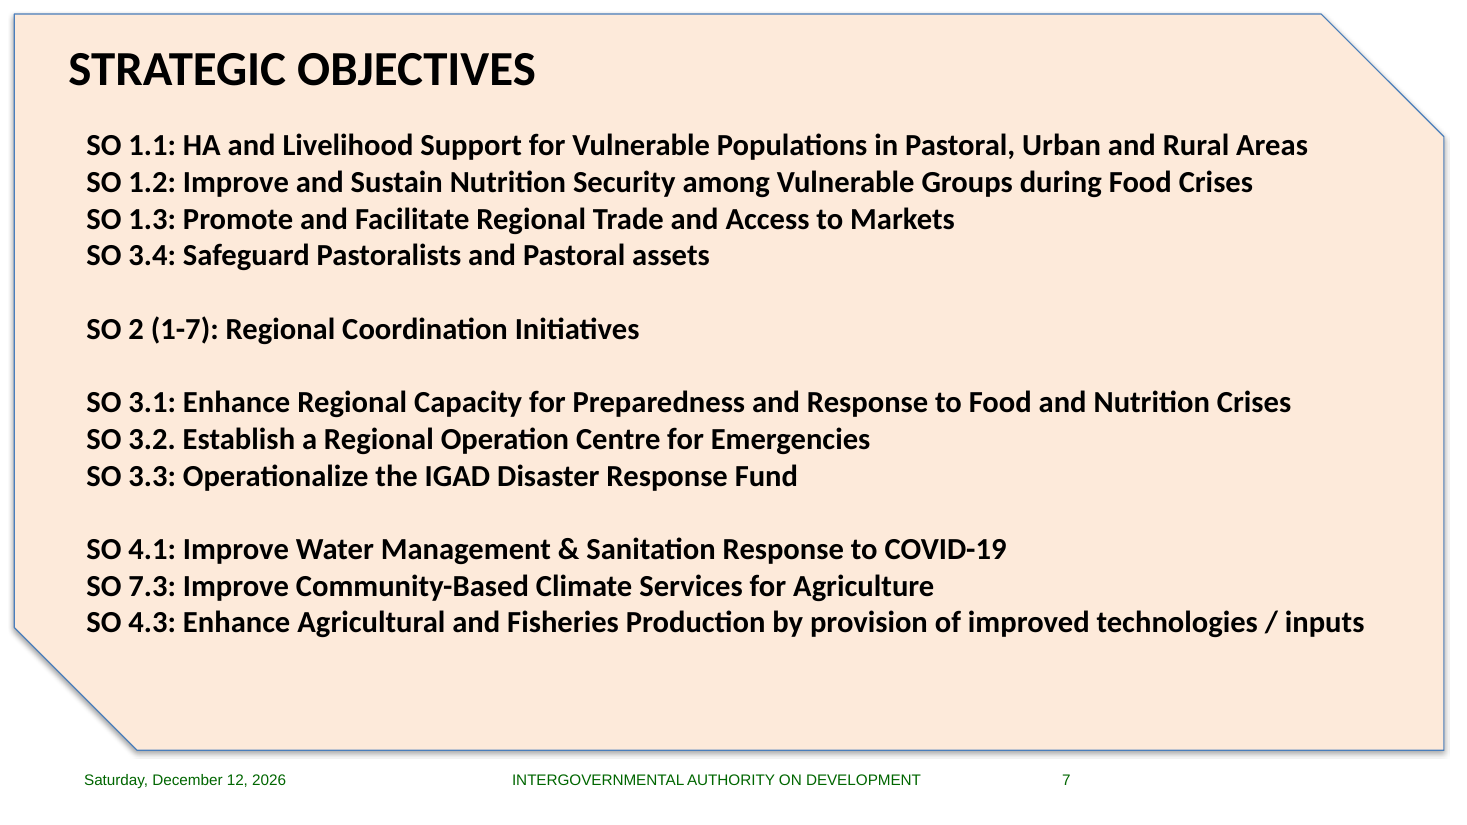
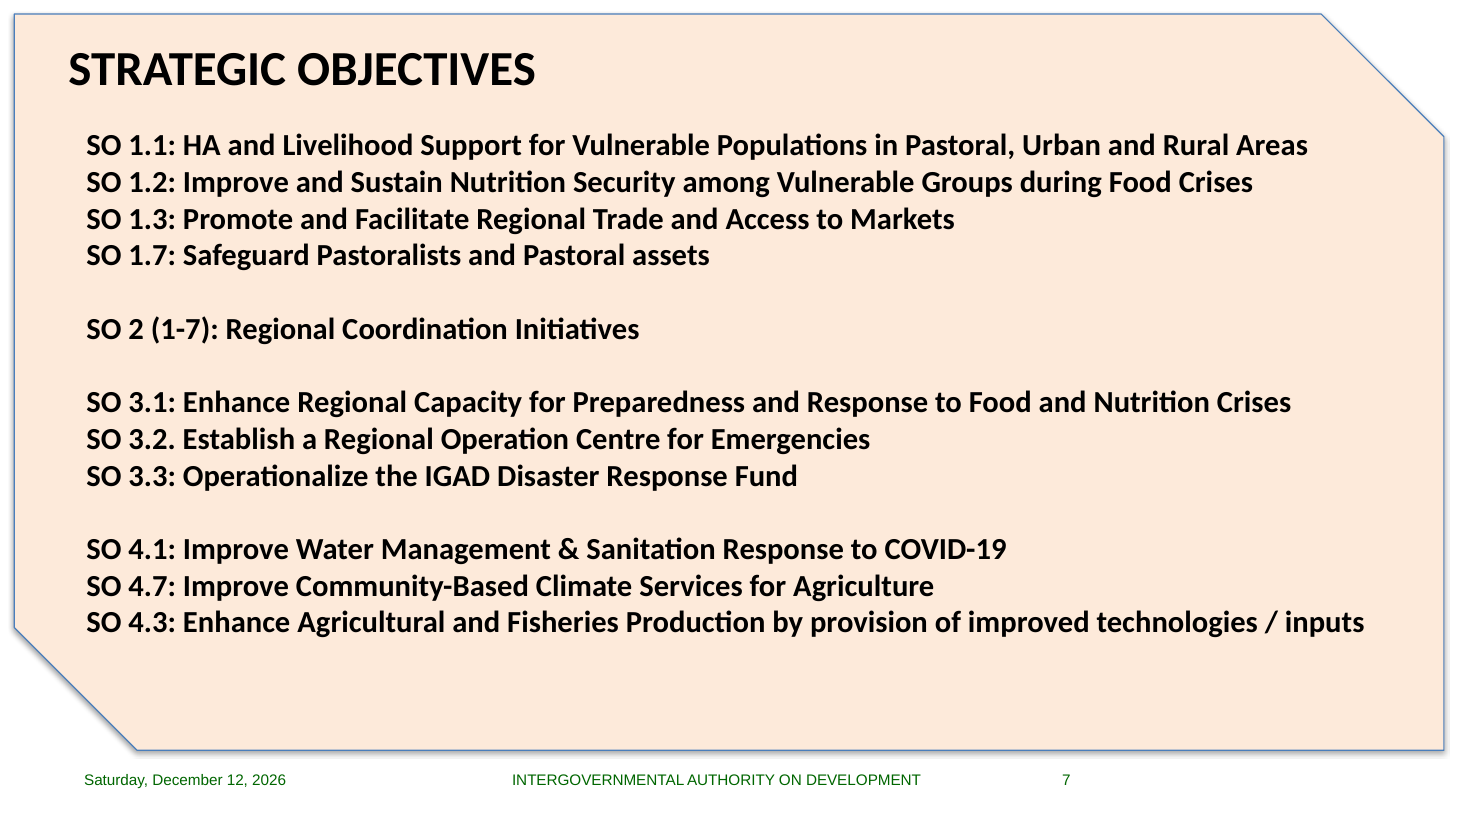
3.4: 3.4 -> 1.7
7.3: 7.3 -> 4.7
